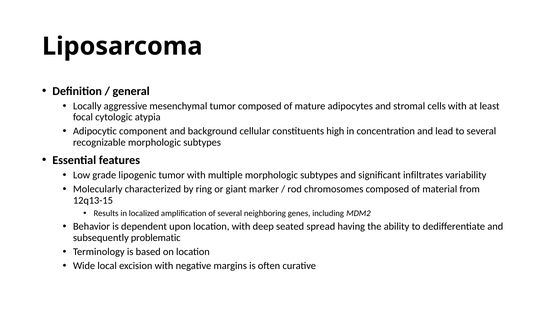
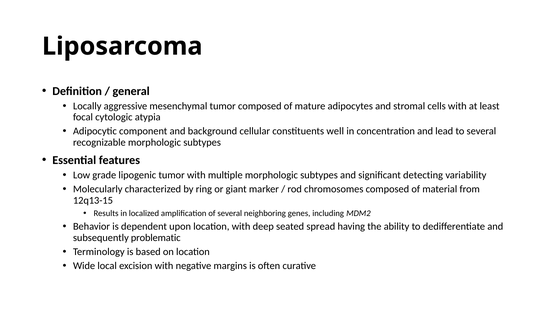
high: high -> well
infiltrates: infiltrates -> detecting
